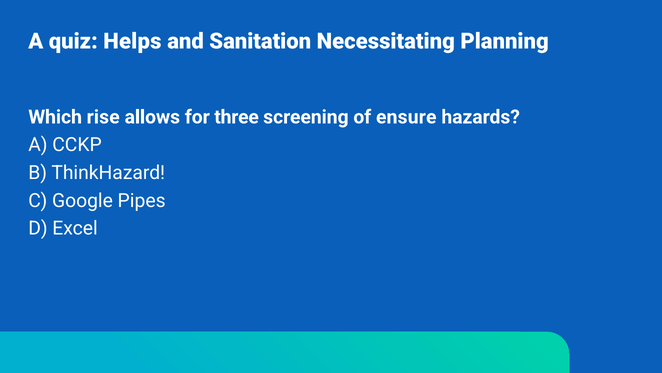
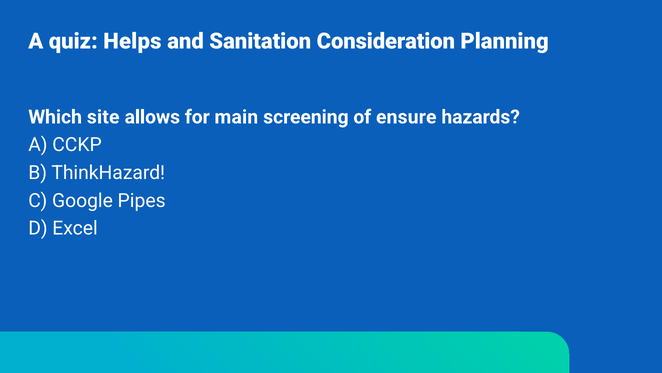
Necessitating: Necessitating -> Consideration
rise: rise -> site
three: three -> main
